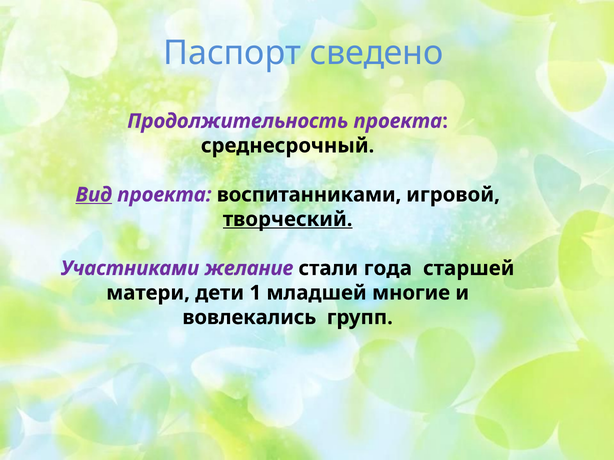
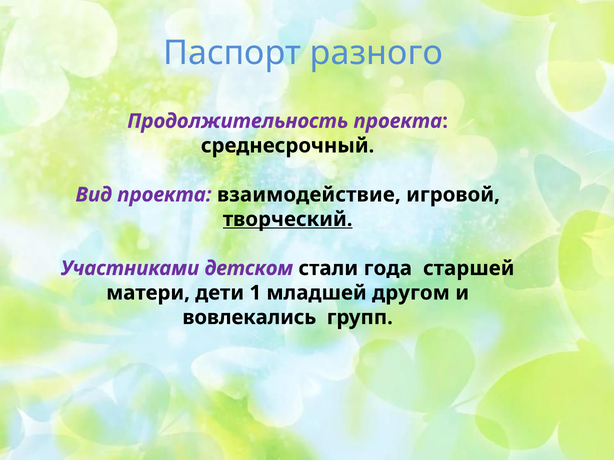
сведено: сведено -> разного
Вид underline: present -> none
воспитанниками: воспитанниками -> взаимодействие
желание: желание -> детском
многие: многие -> другом
